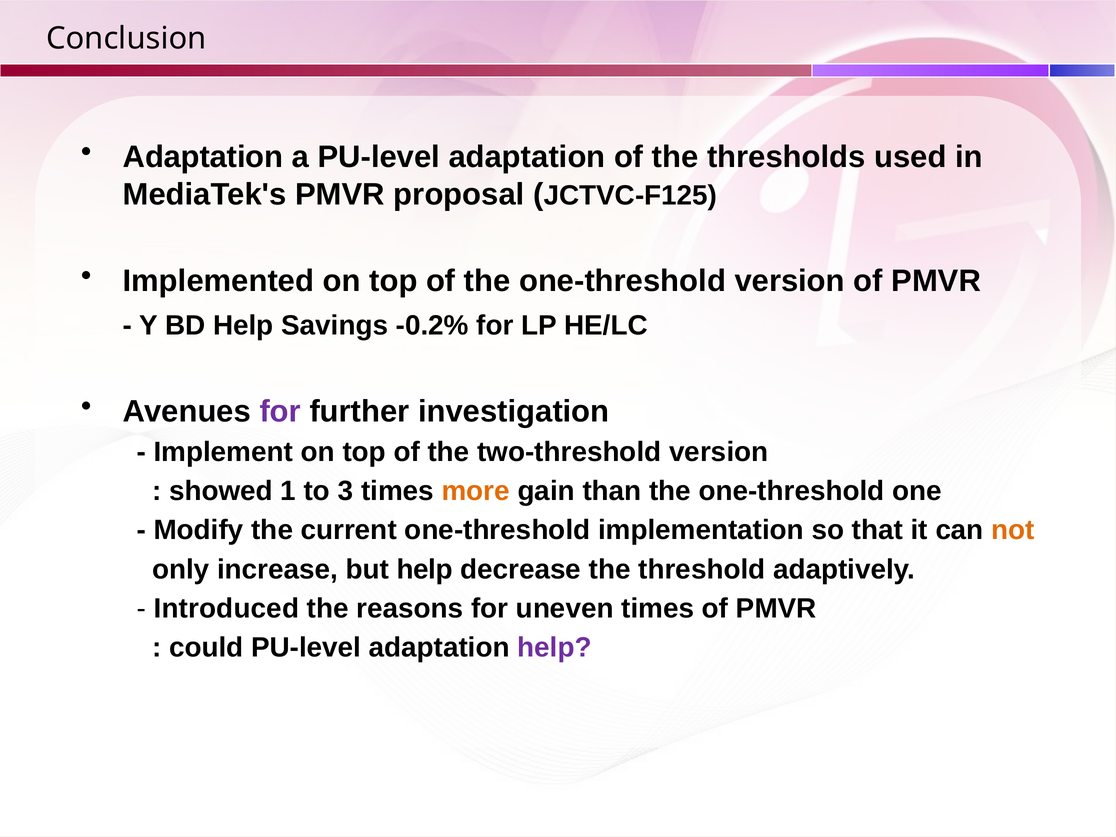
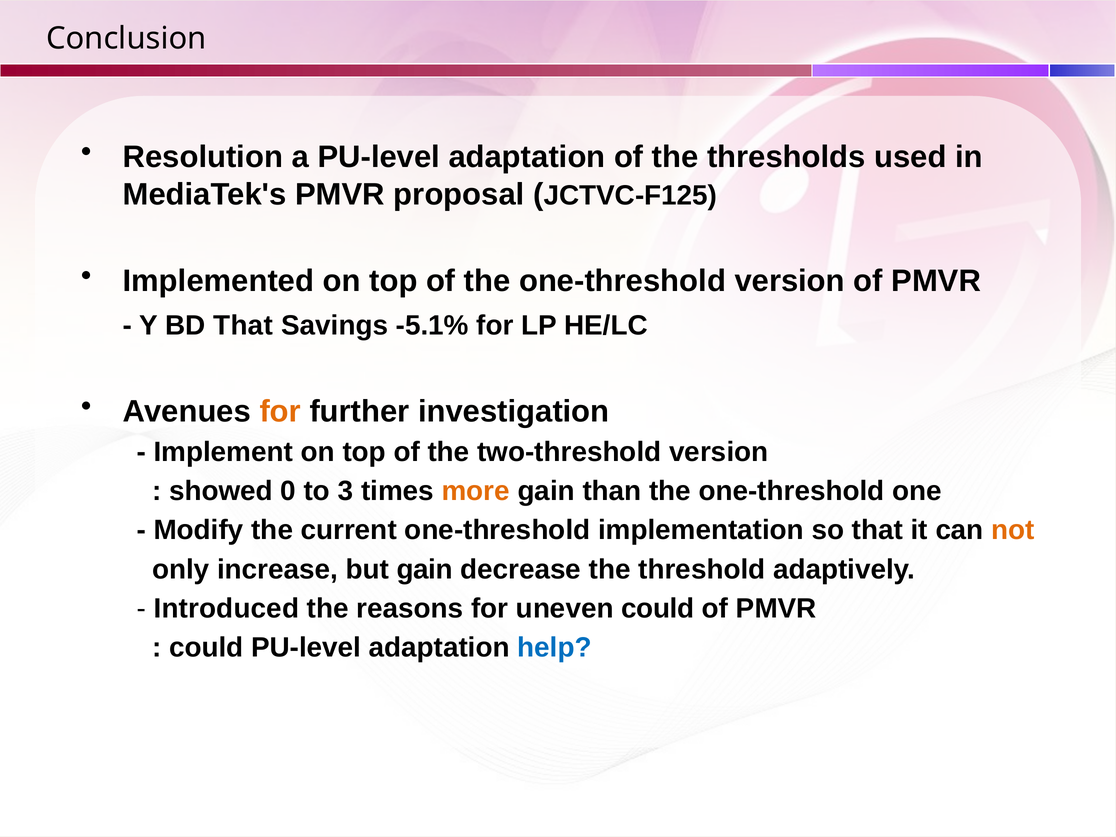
Adaptation at (203, 157): Adaptation -> Resolution
BD Help: Help -> That
-0.2%: -0.2% -> -5.1%
for at (280, 411) colour: purple -> orange
1: 1 -> 0
but help: help -> gain
uneven times: times -> could
help at (555, 647) colour: purple -> blue
